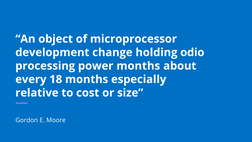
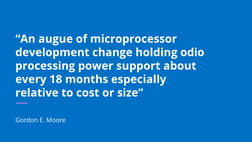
object: object -> augue
power months: months -> support
